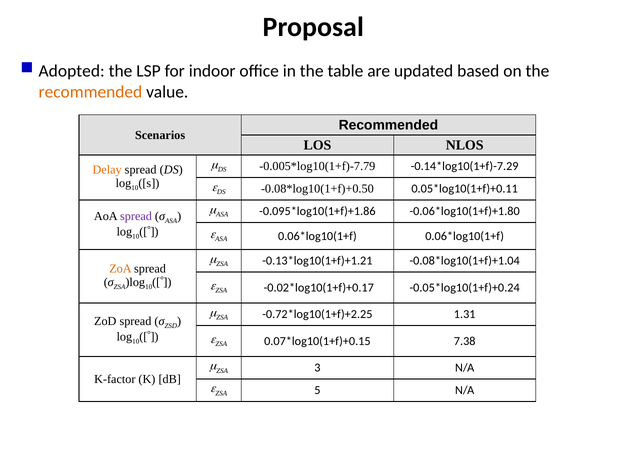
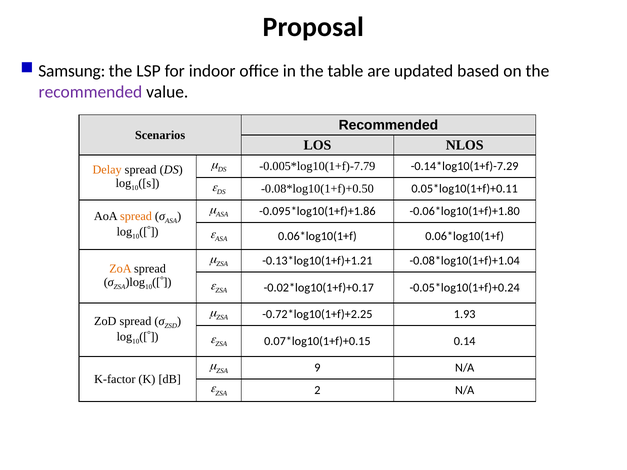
Adopted: Adopted -> Samsung
recommended at (90, 92) colour: orange -> purple
spread at (136, 216) colour: purple -> orange
1.31: 1.31 -> 1.93
7.38: 7.38 -> 0.14
3 at (317, 368): 3 -> 9
5: 5 -> 2
